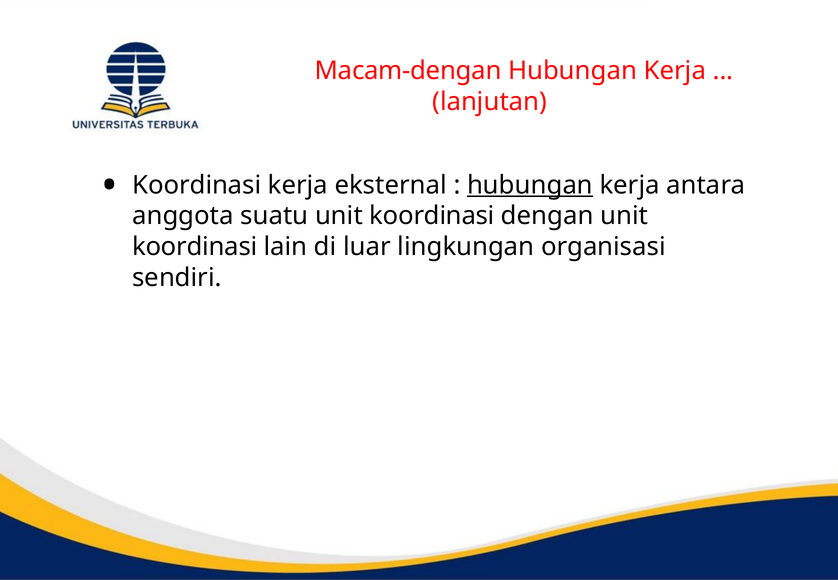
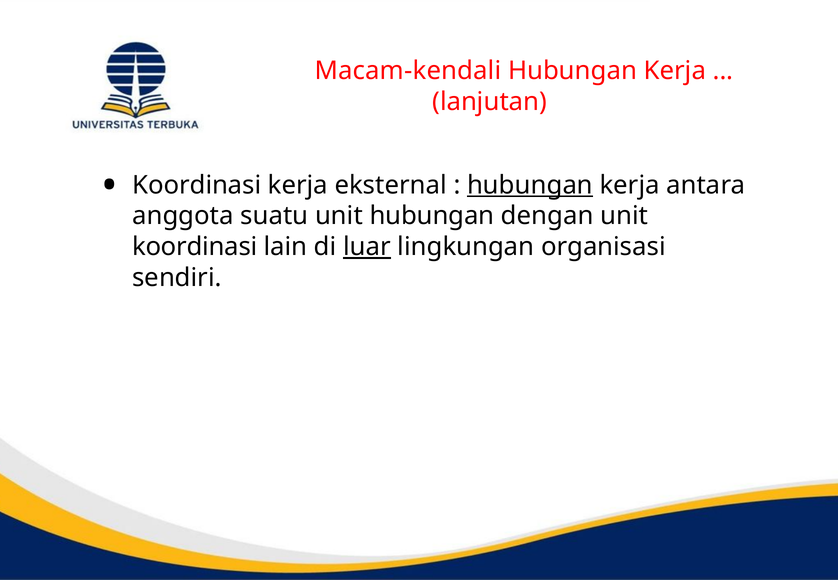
Macam-dengan: Macam-dengan -> Macam-kendali
suatu unit koordinasi: koordinasi -> hubungan
luar underline: none -> present
